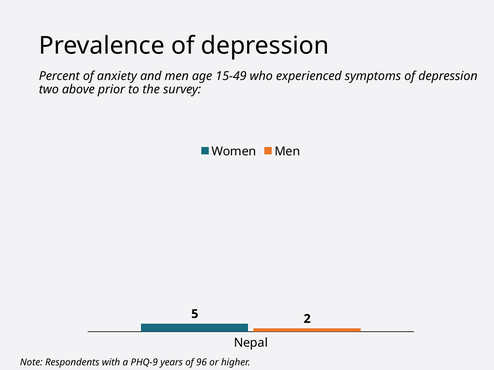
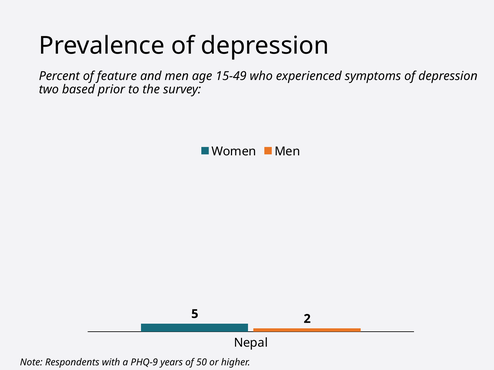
anxiety: anxiety -> feature
above: above -> based
96: 96 -> 50
